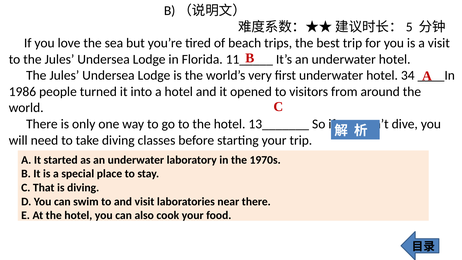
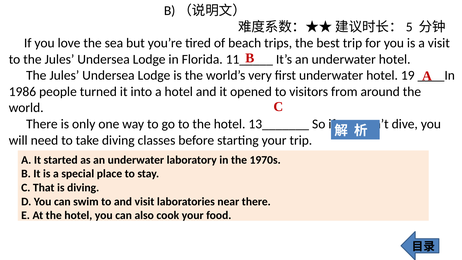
34: 34 -> 19
